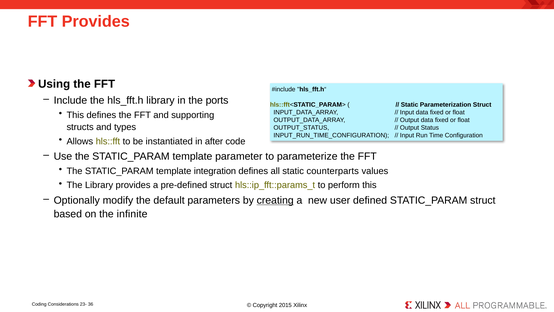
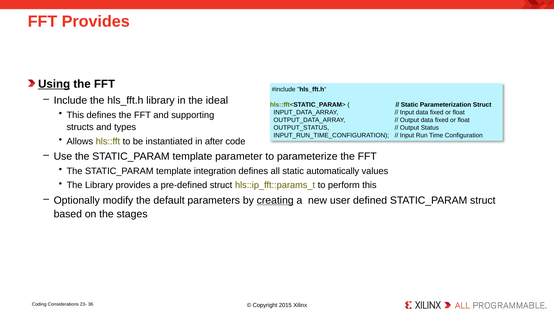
Using underline: none -> present
ports: ports -> ideal
counterparts: counterparts -> automatically
infinite: infinite -> stages
